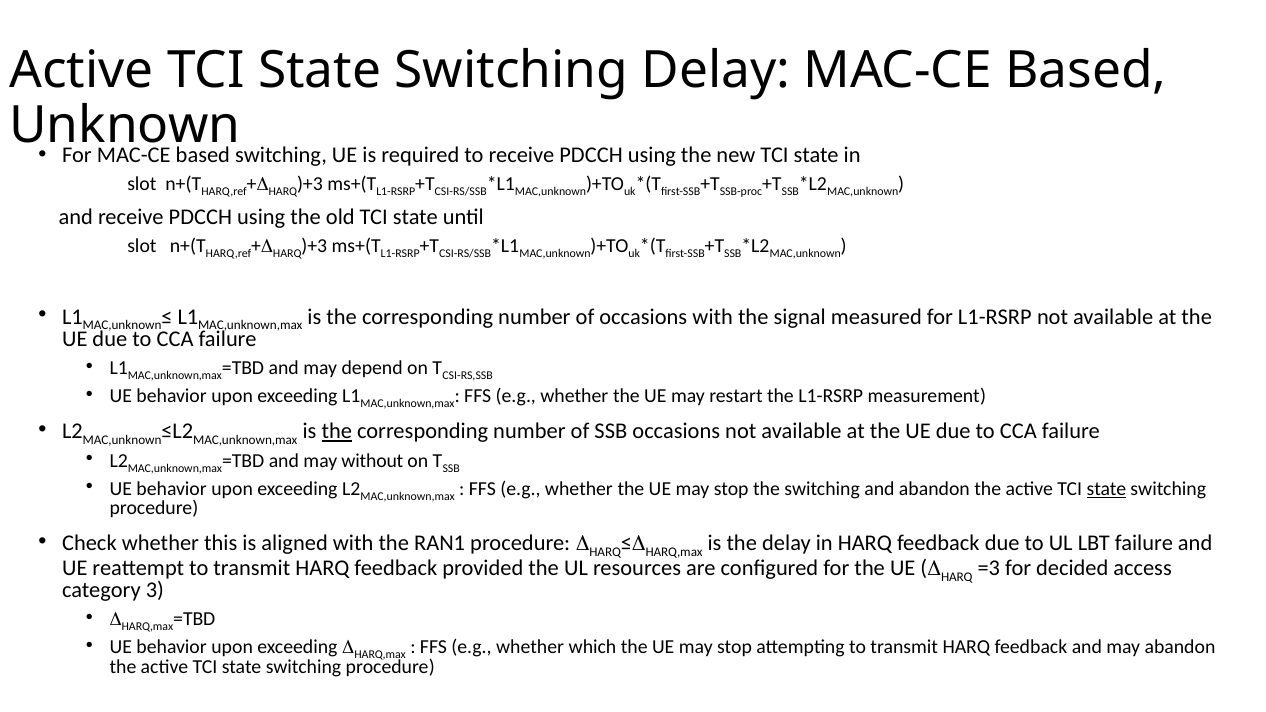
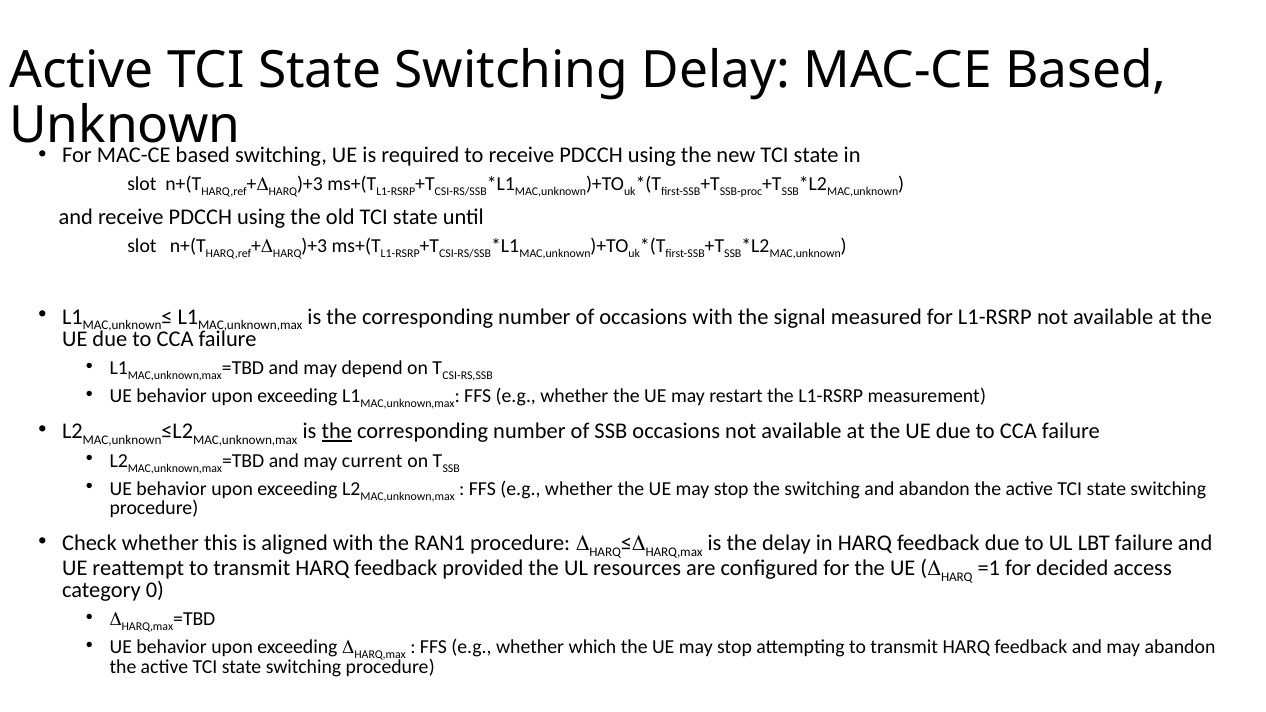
without: without -> current
state at (1106, 489) underline: present -> none
=3: =3 -> =1
3: 3 -> 0
